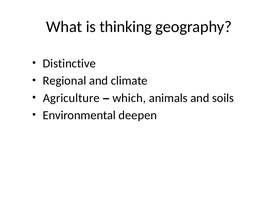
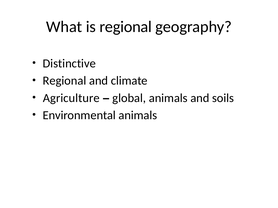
is thinking: thinking -> regional
which: which -> global
Environmental deepen: deepen -> animals
